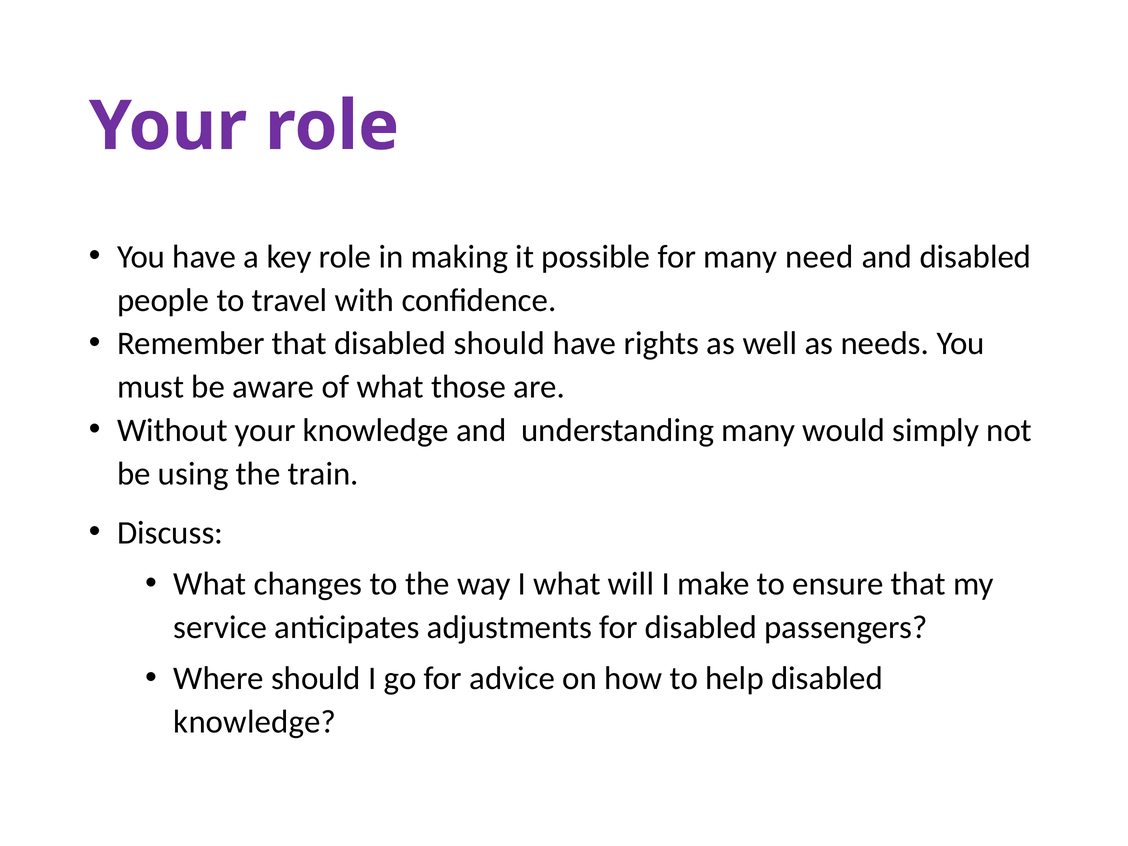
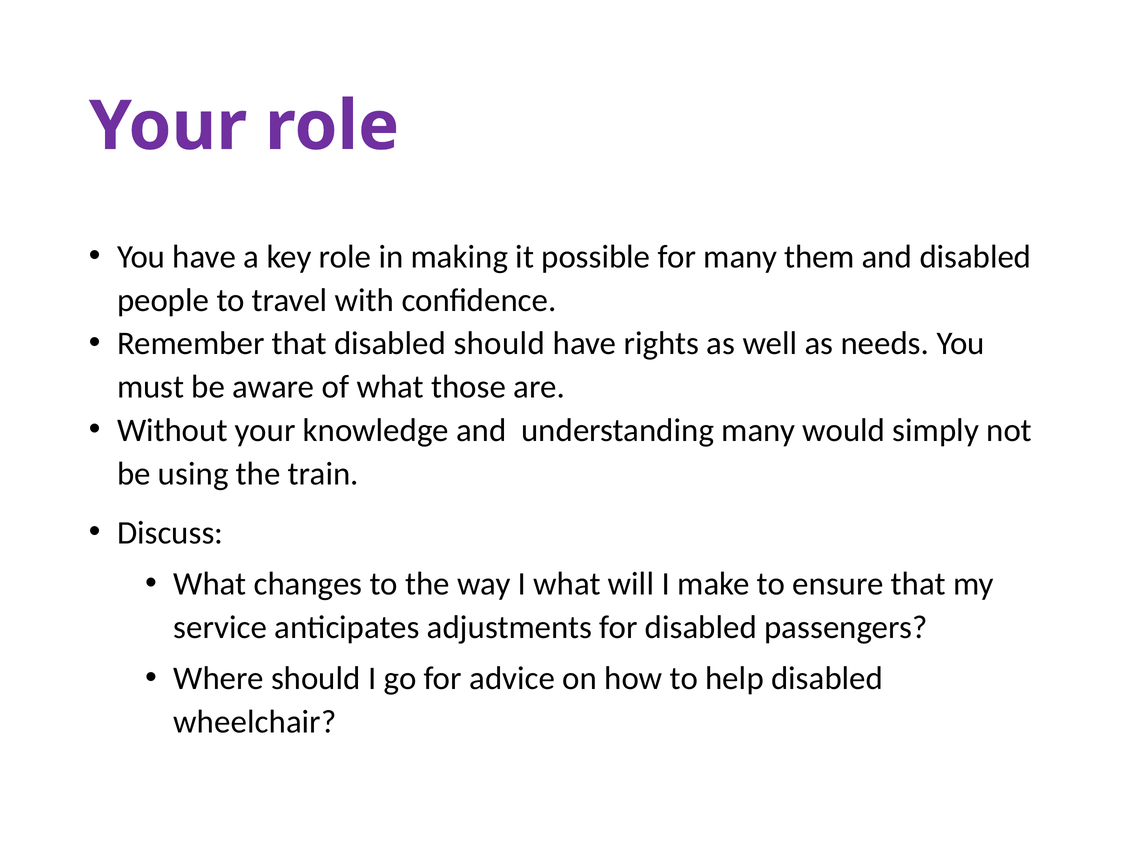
need: need -> them
knowledge at (255, 722): knowledge -> wheelchair
